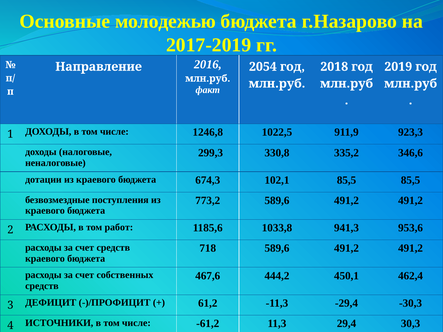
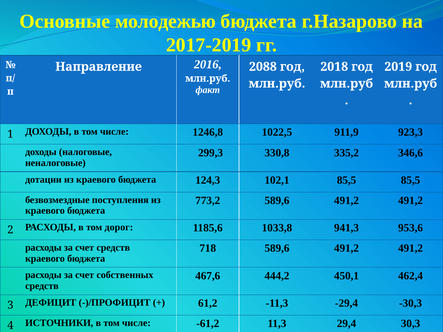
2054: 2054 -> 2088
674,3: 674,3 -> 124,3
работ: работ -> дорог
